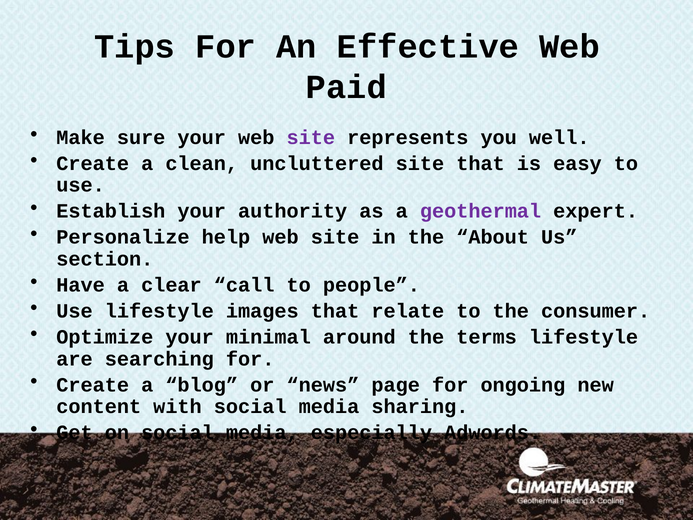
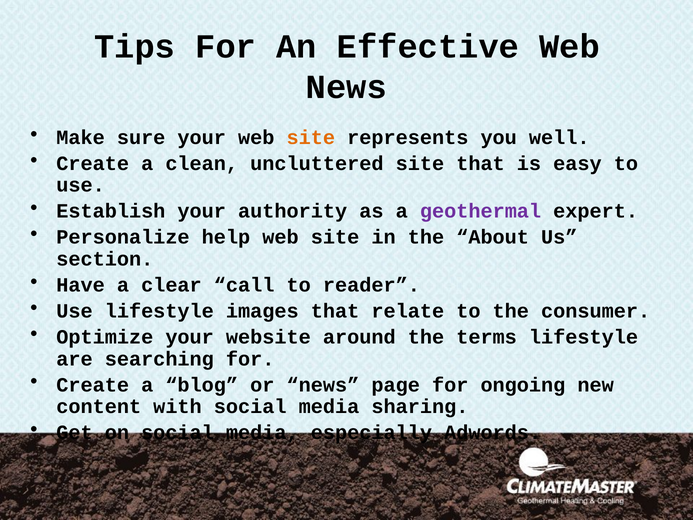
Paid at (346, 87): Paid -> News
site at (311, 137) colour: purple -> orange
people: people -> reader
minimal: minimal -> website
